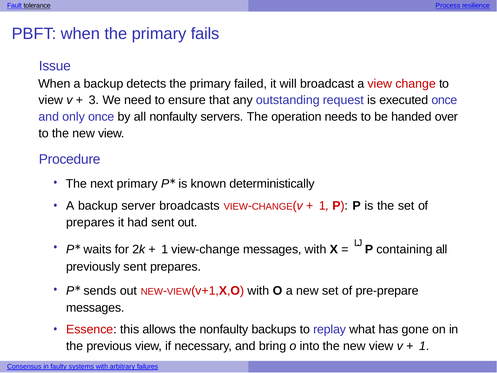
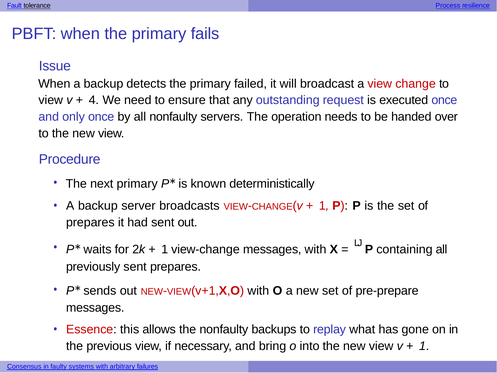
3: 3 -> 4
